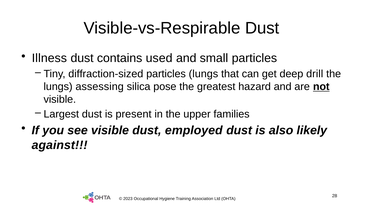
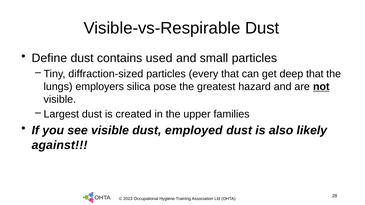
Illness: Illness -> Define
particles lungs: lungs -> every
deep drill: drill -> that
assessing: assessing -> employers
present: present -> created
